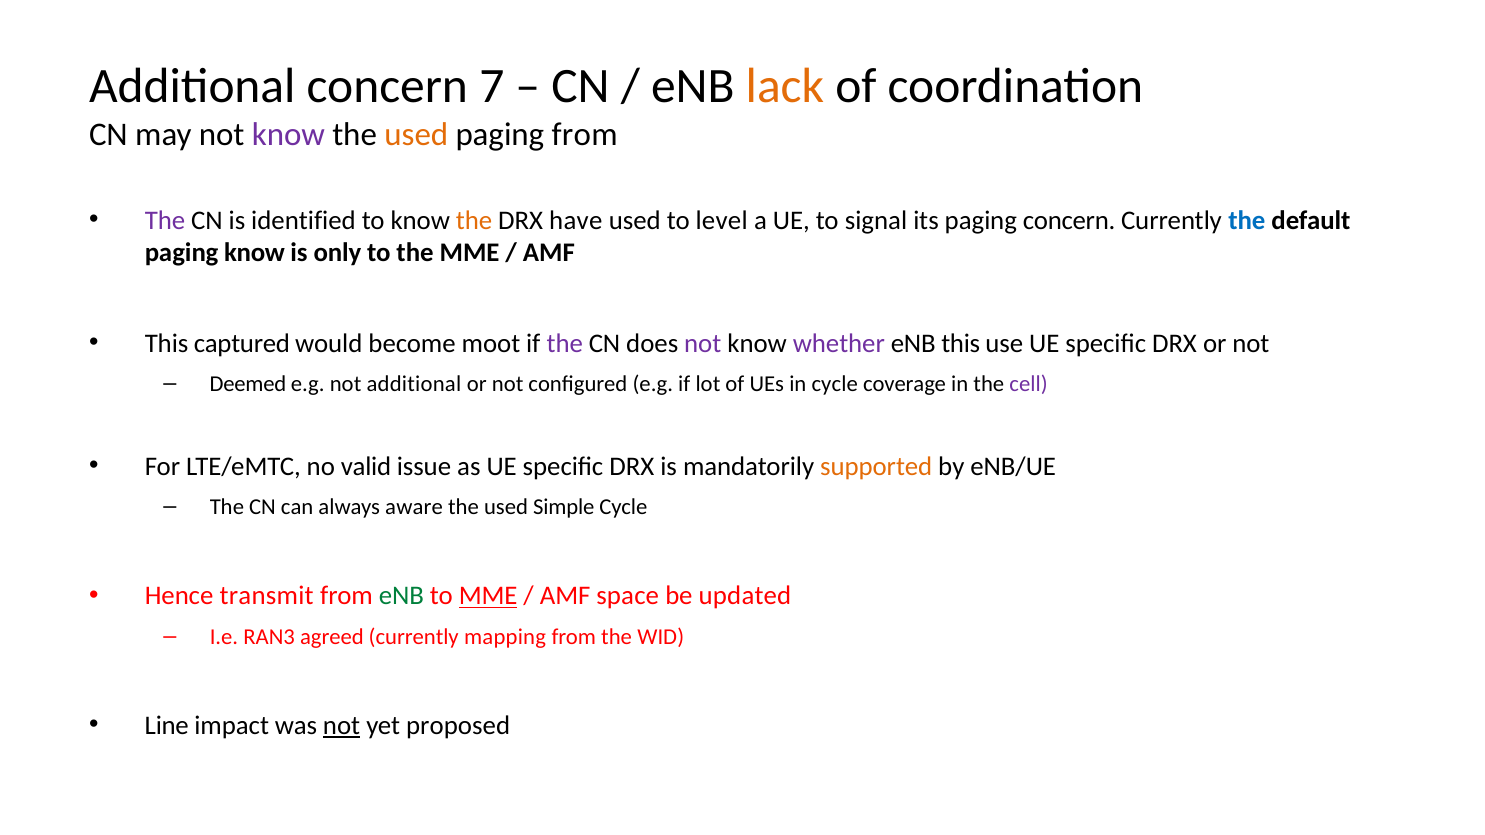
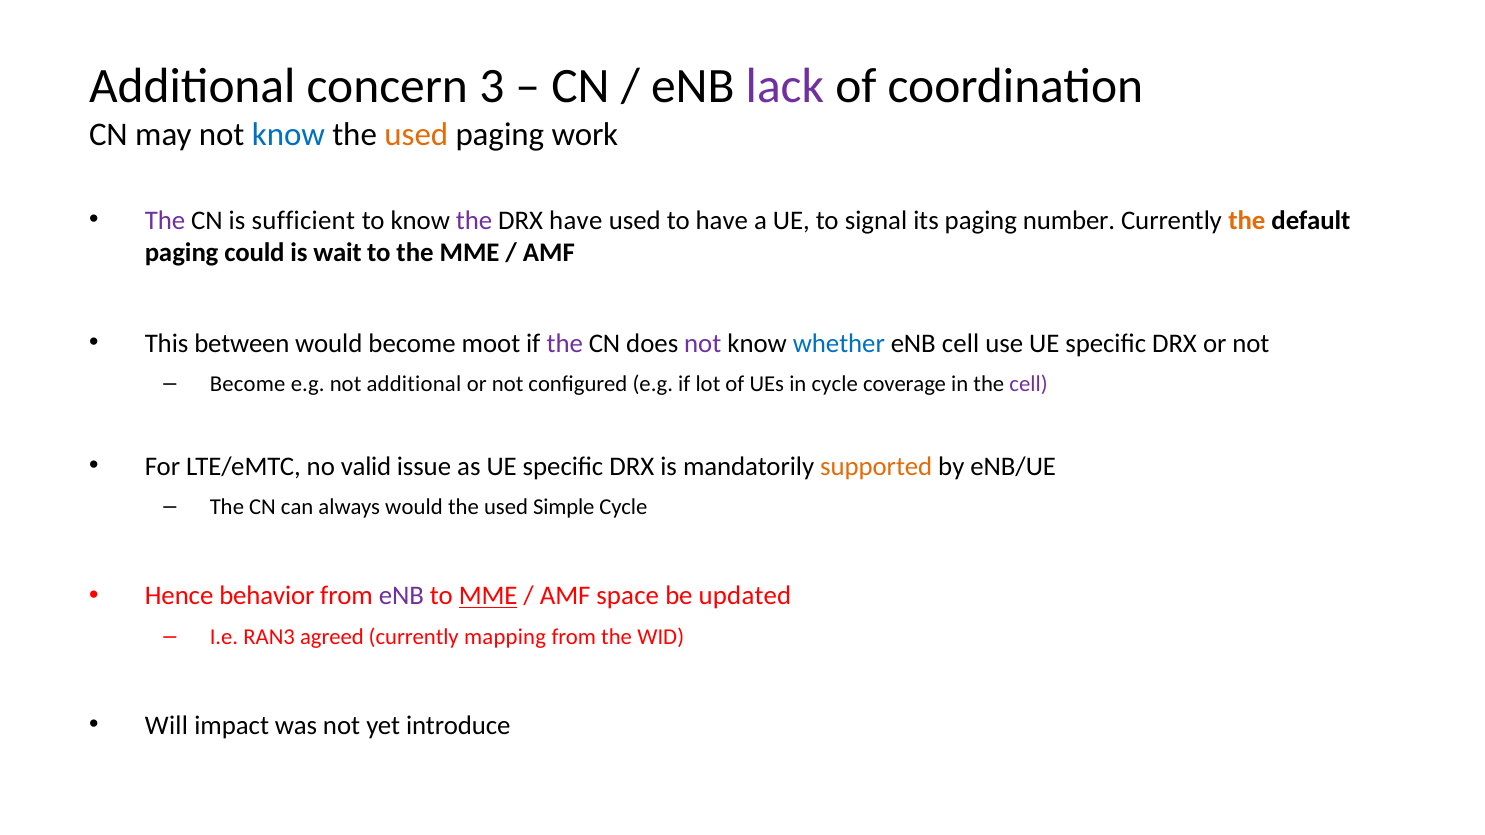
7: 7 -> 3
lack colour: orange -> purple
know at (288, 135) colour: purple -> blue
paging from: from -> work
identified: identified -> sufficient
the at (474, 220) colour: orange -> purple
to level: level -> have
paging concern: concern -> number
the at (1247, 220) colour: blue -> orange
paging know: know -> could
only: only -> wait
captured: captured -> between
whether colour: purple -> blue
eNB this: this -> cell
Deemed at (248, 384): Deemed -> Become
always aware: aware -> would
transmit: transmit -> behavior
eNB at (401, 596) colour: green -> purple
Line: Line -> Will
not at (342, 726) underline: present -> none
proposed: proposed -> introduce
